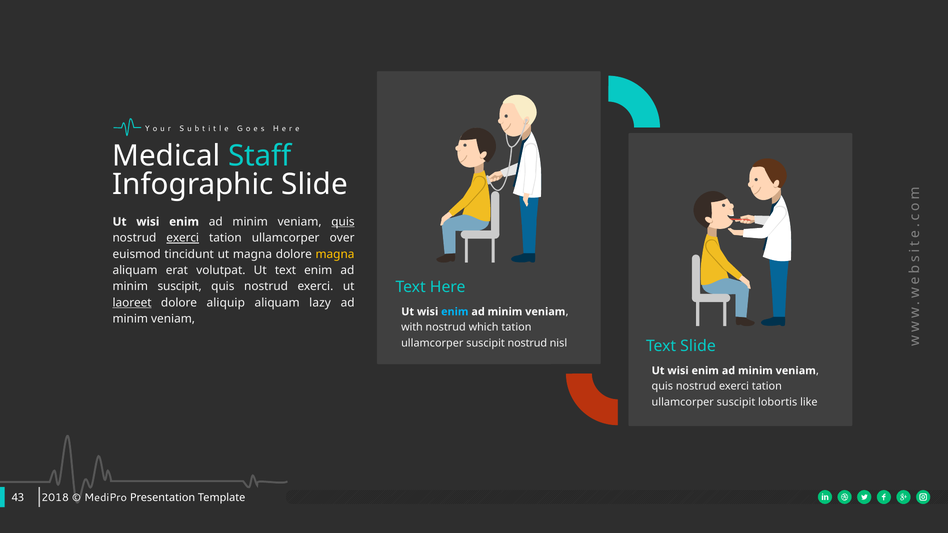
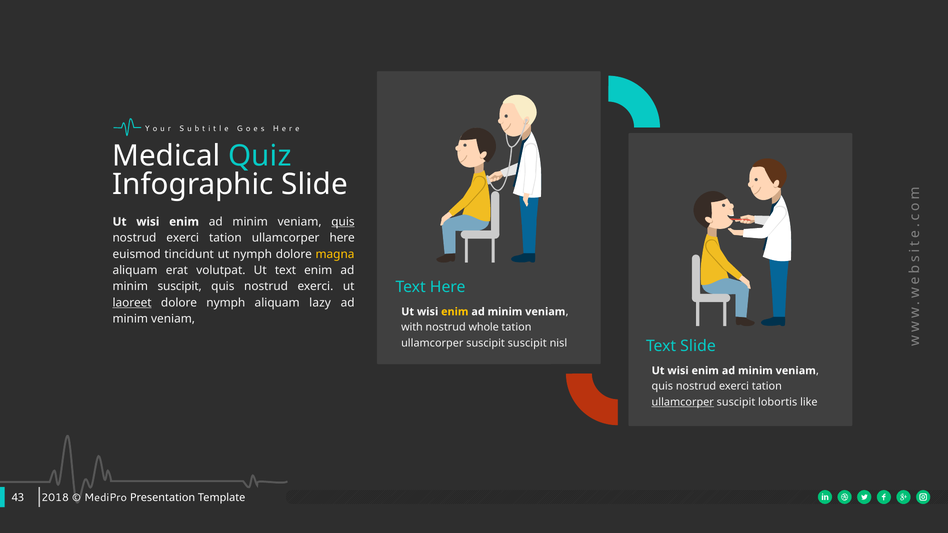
Staff: Staff -> Quiz
exerci at (183, 238) underline: present -> none
ullamcorper over: over -> here
ut magna: magna -> nymph
dolore aliquip: aliquip -> nymph
enim at (455, 312) colour: light blue -> yellow
which: which -> whole
suscipit nostrud: nostrud -> suscipit
ullamcorper at (683, 402) underline: none -> present
